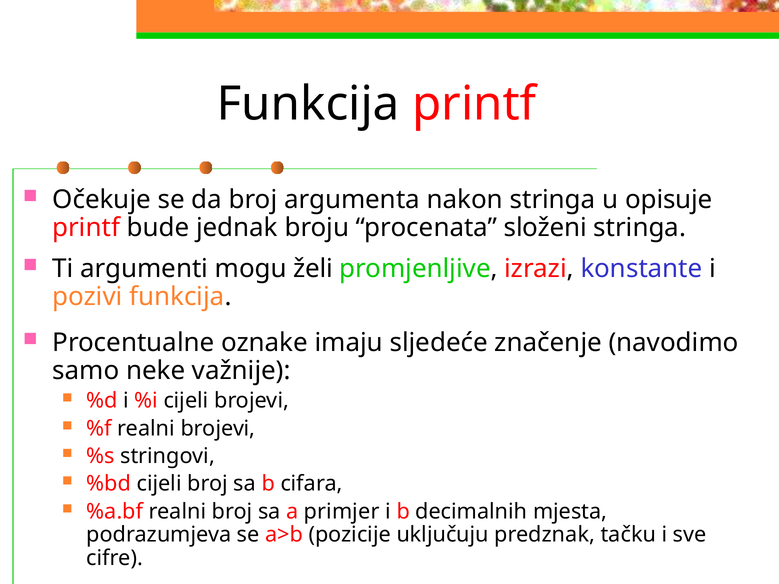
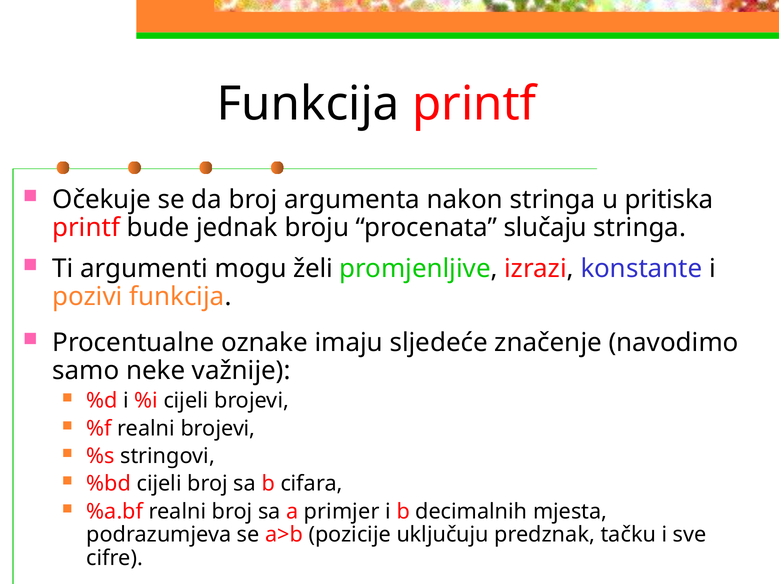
opisuje: opisuje -> pritiska
složeni: složeni -> slučaju
